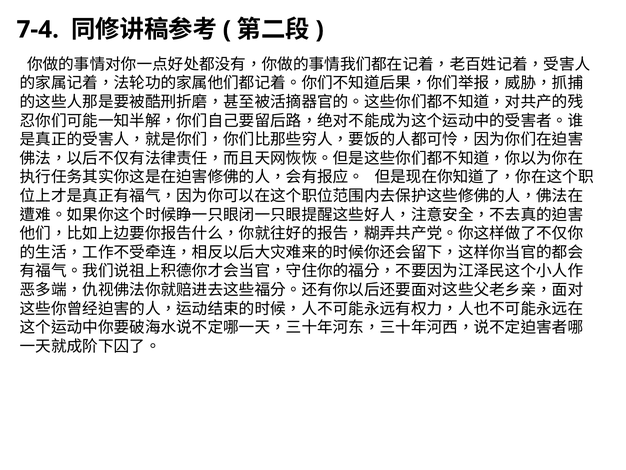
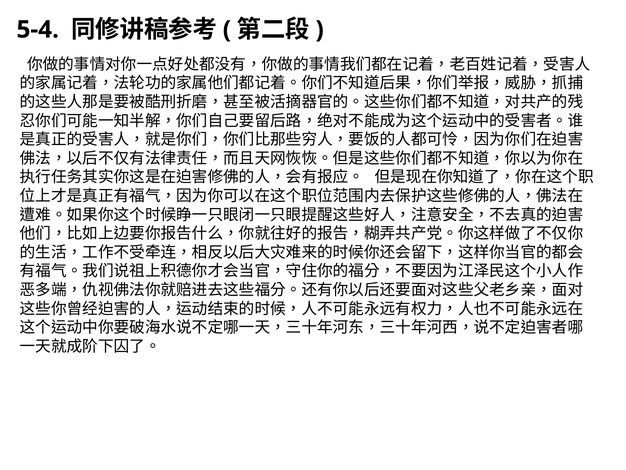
7-4: 7-4 -> 5-4
